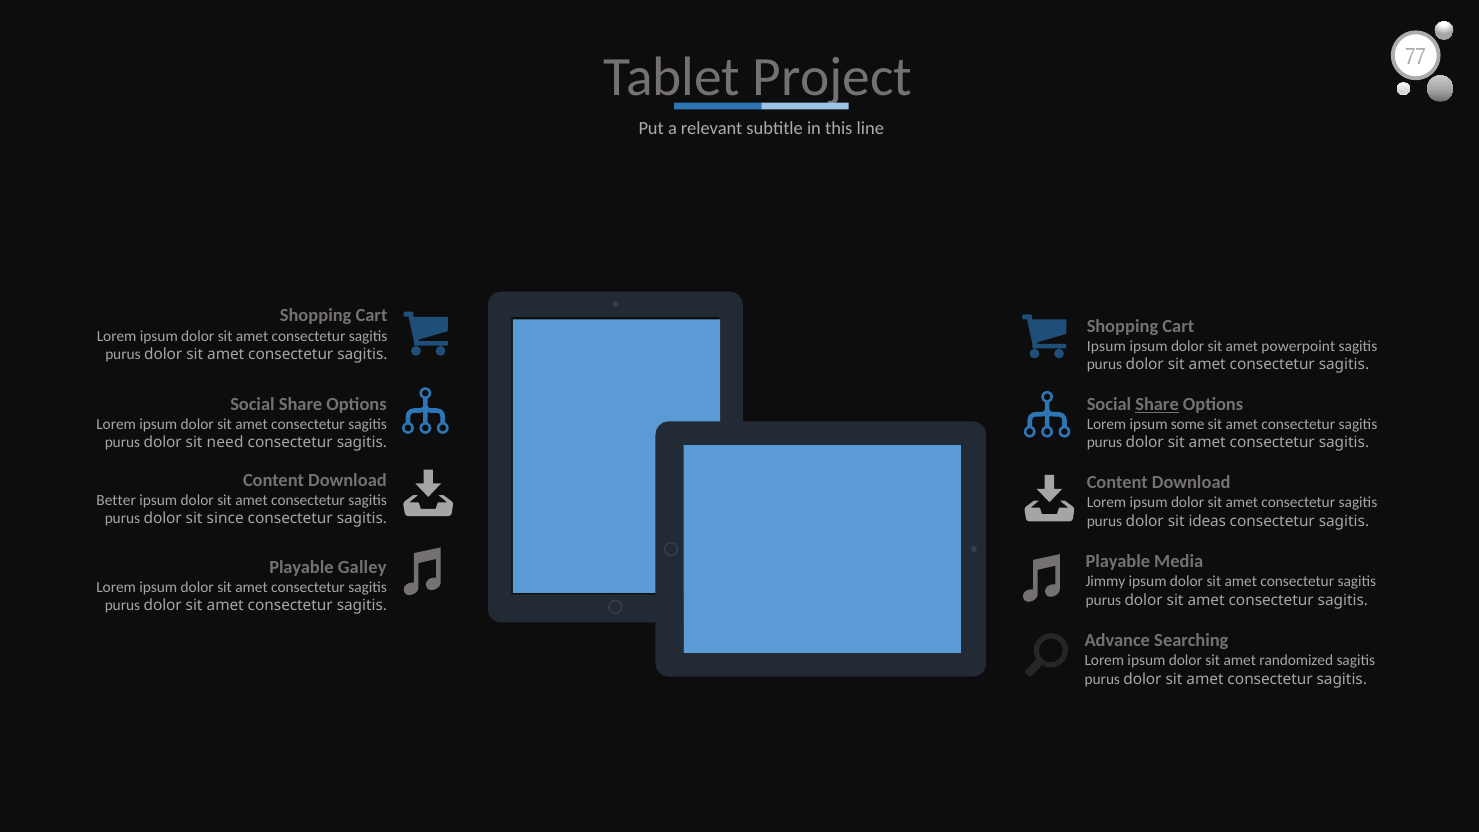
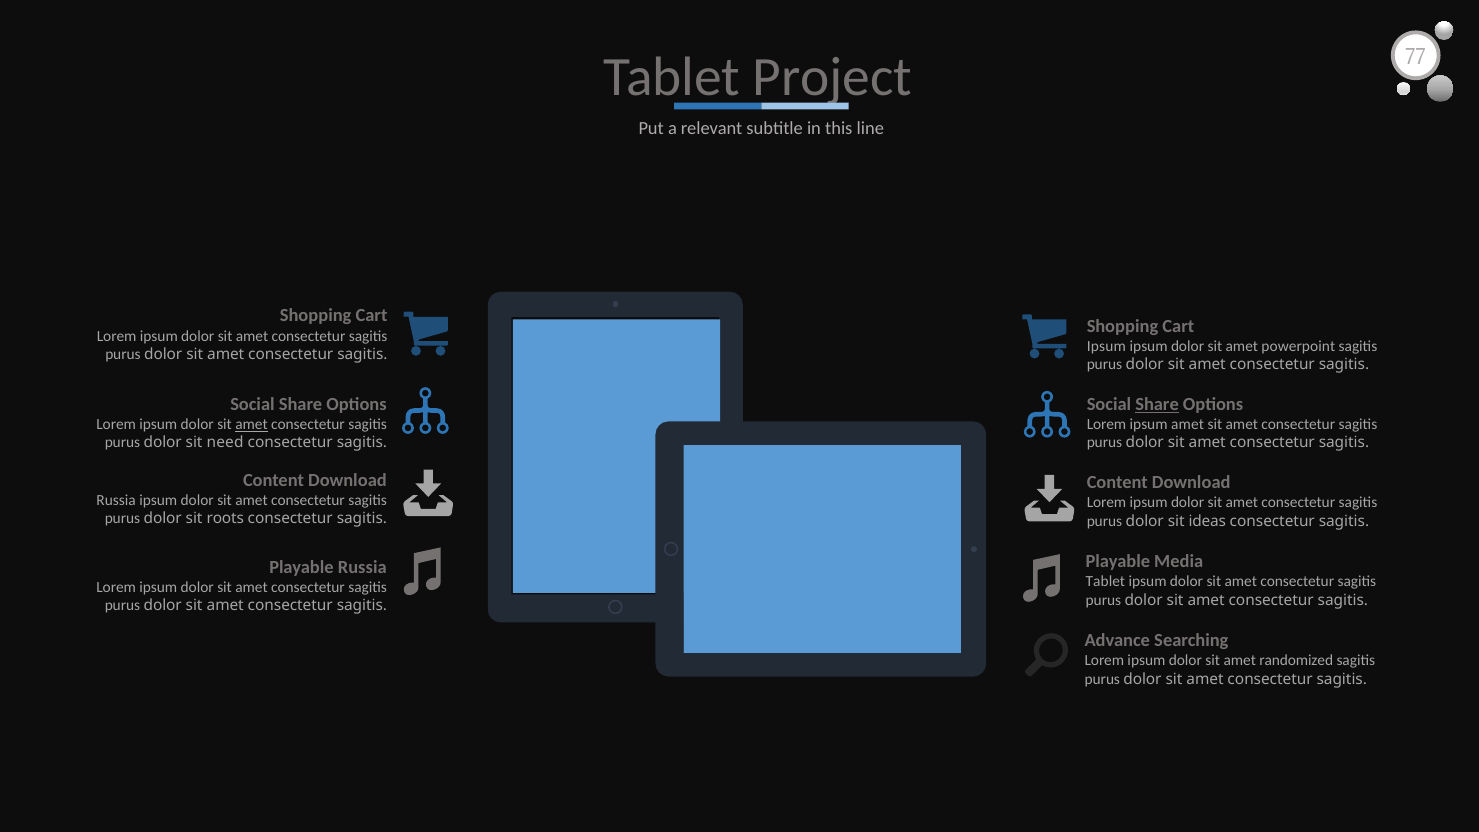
amet at (252, 424) underline: none -> present
ipsum some: some -> amet
Better at (116, 500): Better -> Russia
since: since -> roots
Playable Galley: Galley -> Russia
Jimmy at (1105, 582): Jimmy -> Tablet
